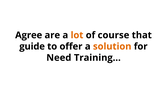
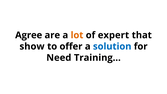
course: course -> expert
guide: guide -> show
solution colour: orange -> blue
